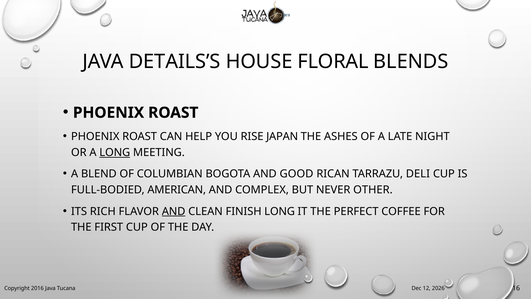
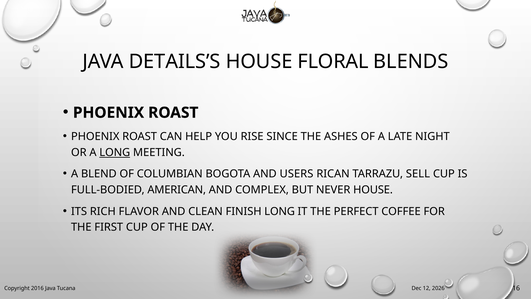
JAPAN: JAPAN -> SINCE
GOOD: GOOD -> USERS
DELI: DELI -> SELL
NEVER OTHER: OTHER -> HOUSE
AND at (174, 211) underline: present -> none
